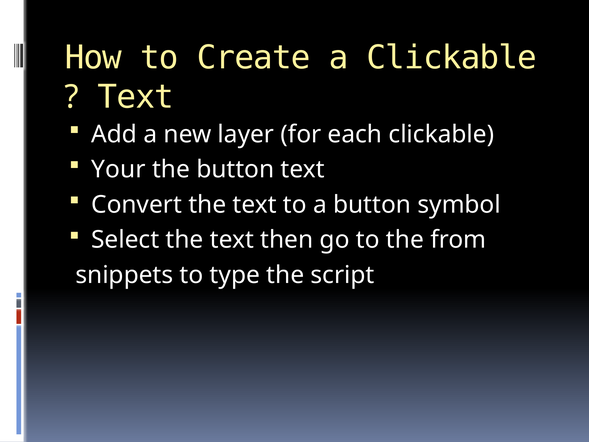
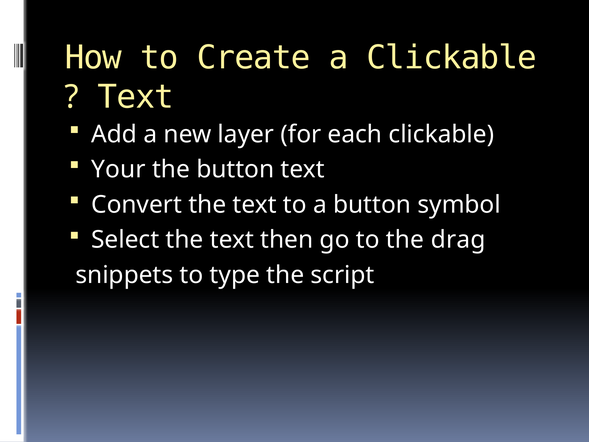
from: from -> drag
